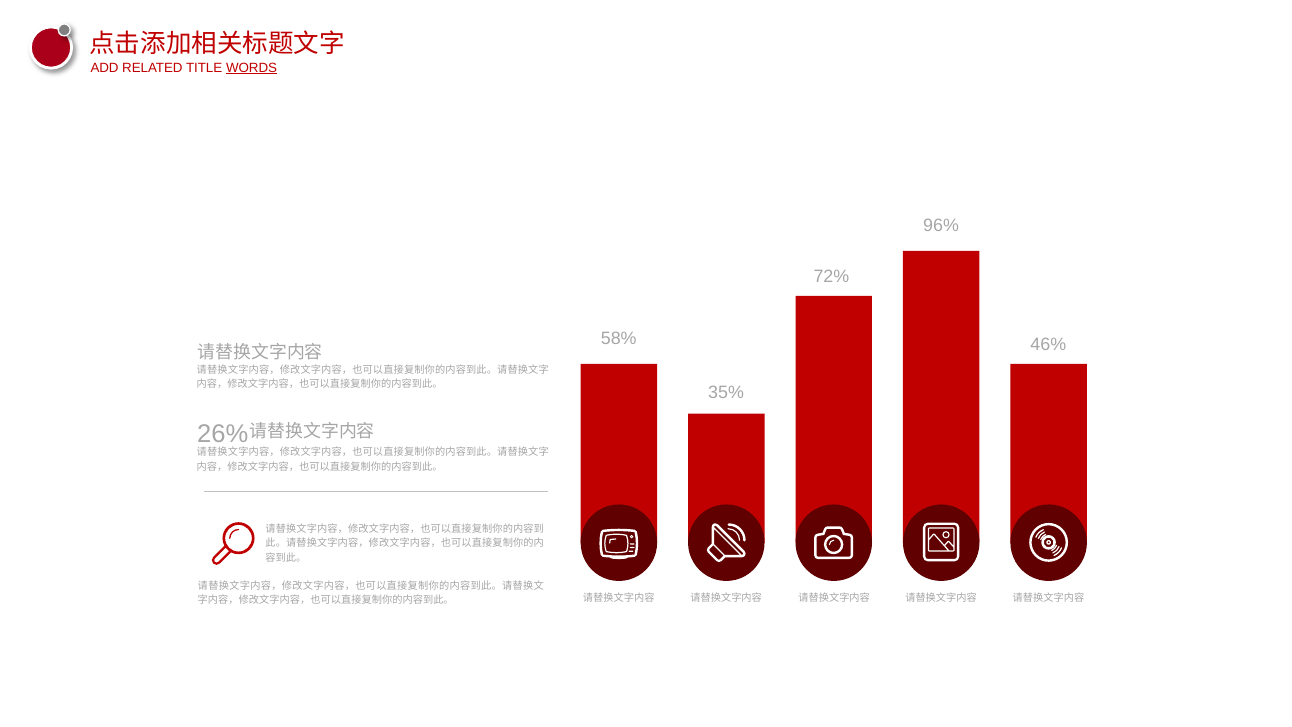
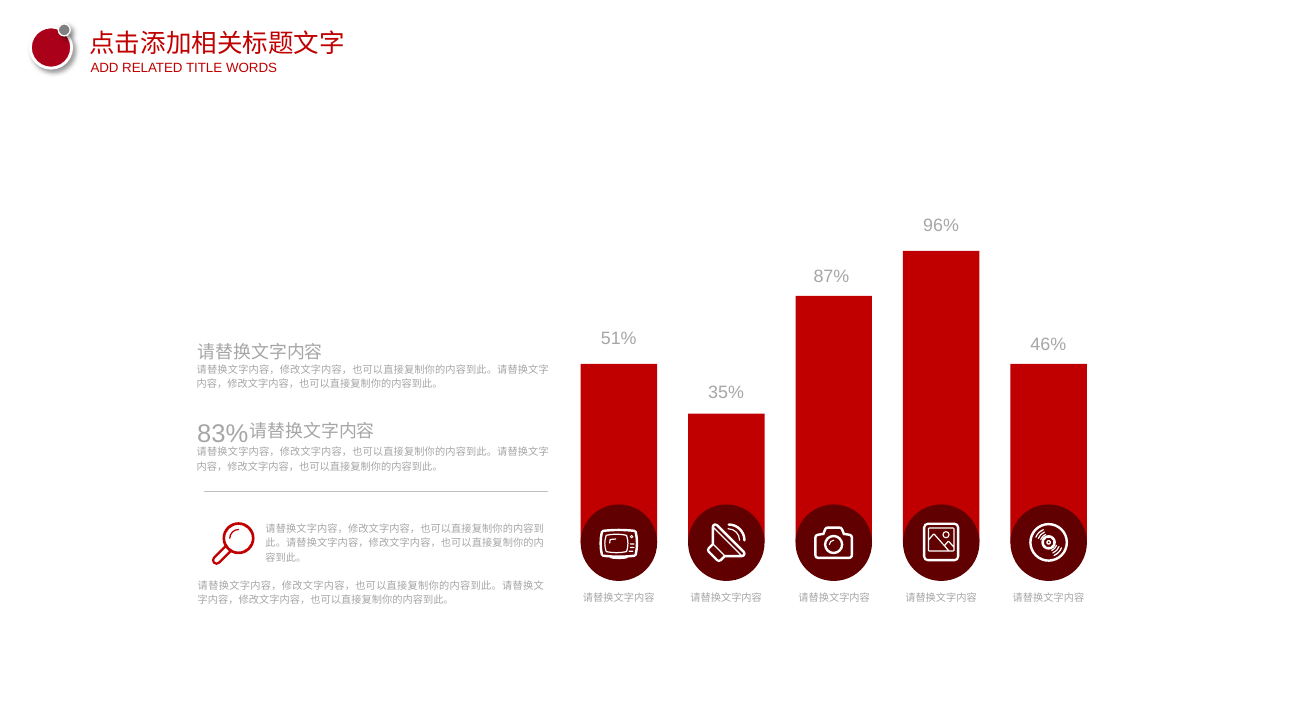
WORDS underline: present -> none
72%: 72% -> 87%
58%: 58% -> 51%
26%: 26% -> 83%
